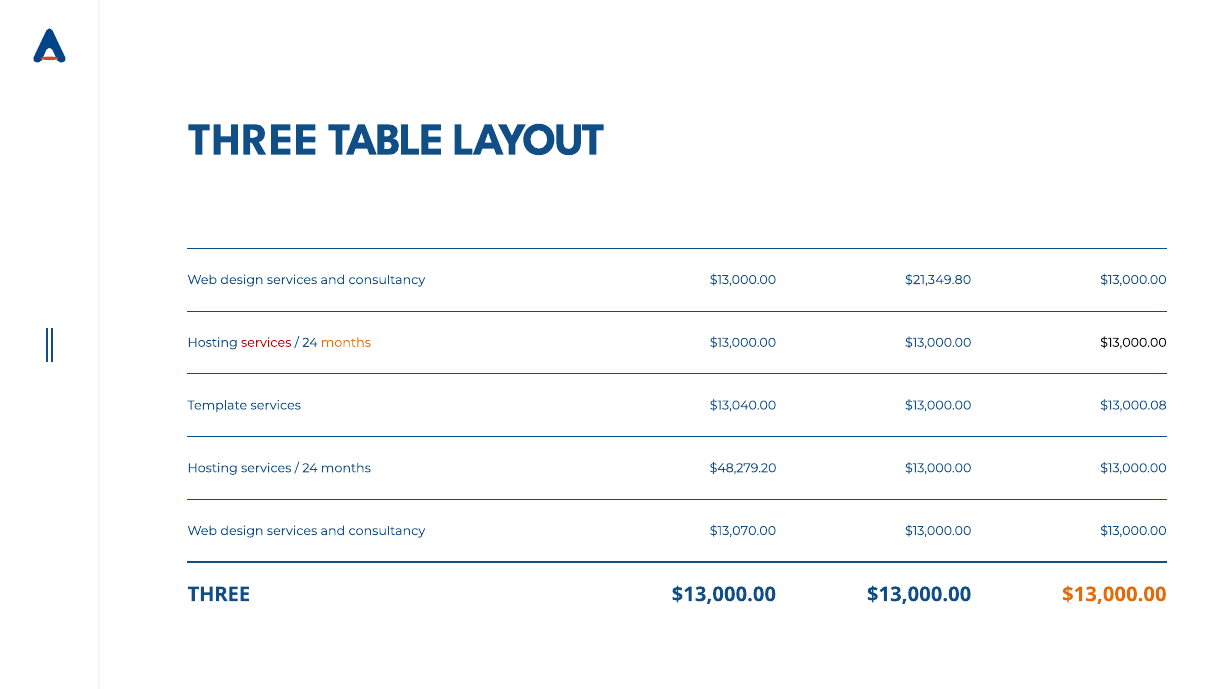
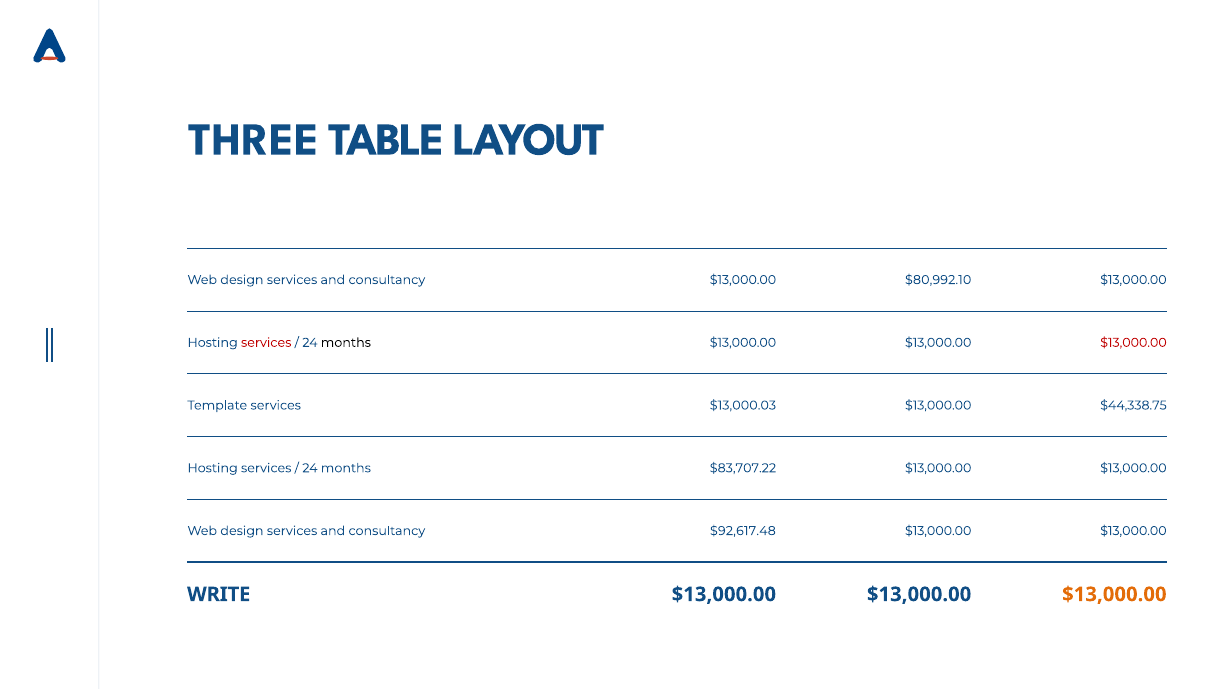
$21,349.80: $21,349.80 -> $80,992.10
months at (346, 342) colour: orange -> black
$13,000.00 at (1133, 342) colour: black -> red
$13,040.00: $13,040.00 -> $13,000.03
$13,000.08: $13,000.08 -> $44,338.75
$48,279.20: $48,279.20 -> $83,707.22
$13,070.00: $13,070.00 -> $92,617.48
THREE at (219, 594): THREE -> WRITE
